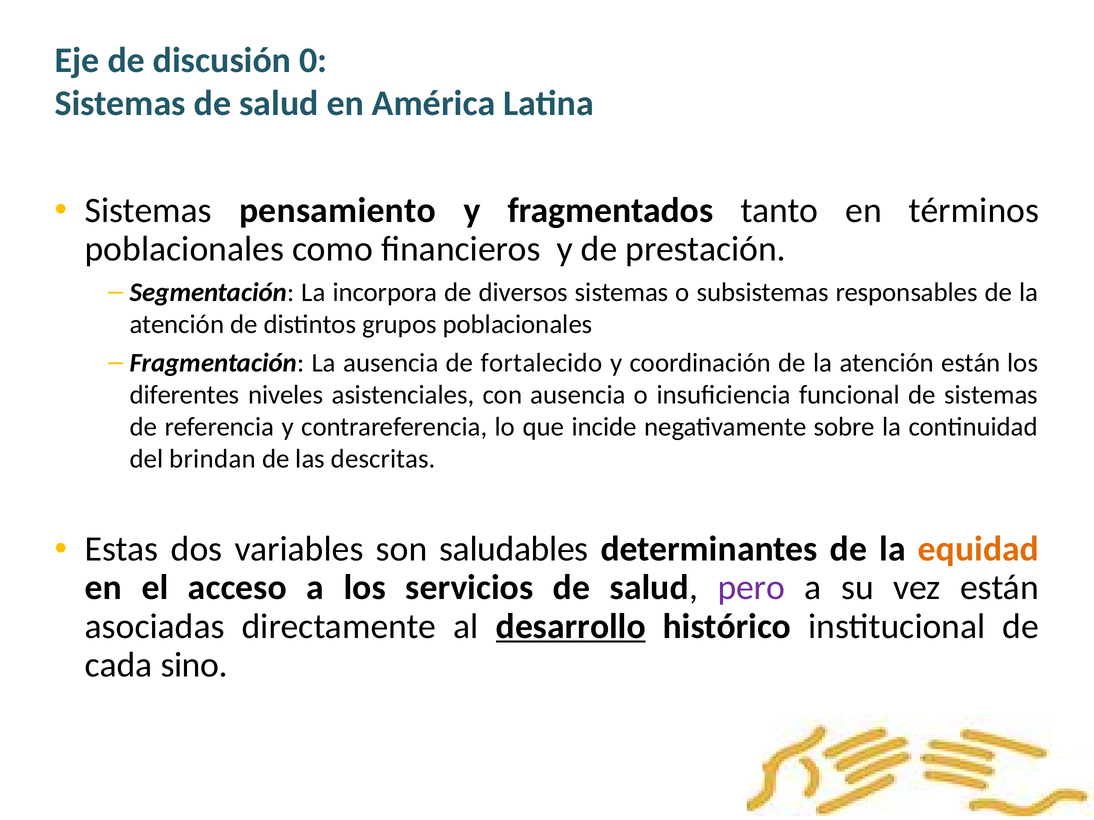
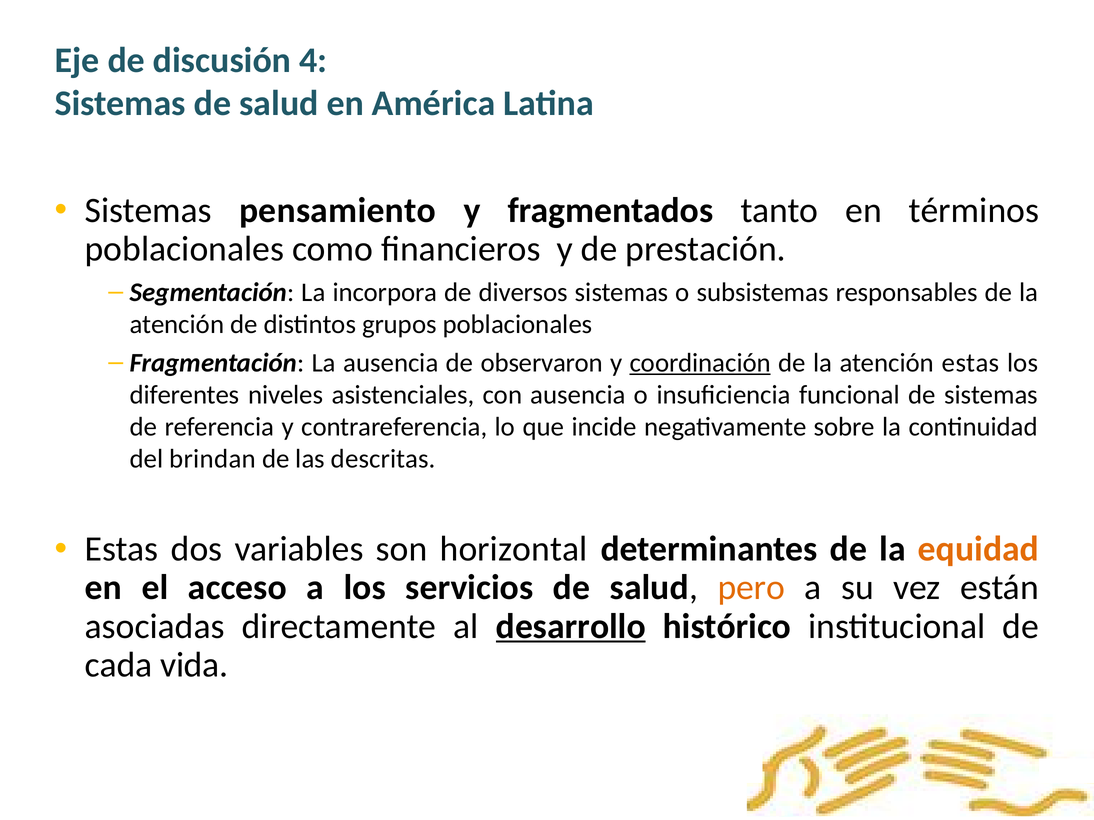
0: 0 -> 4
fortalecido: fortalecido -> observaron
coordinación underline: none -> present
atención están: están -> estas
saludables: saludables -> horizontal
pero colour: purple -> orange
sino: sino -> vida
